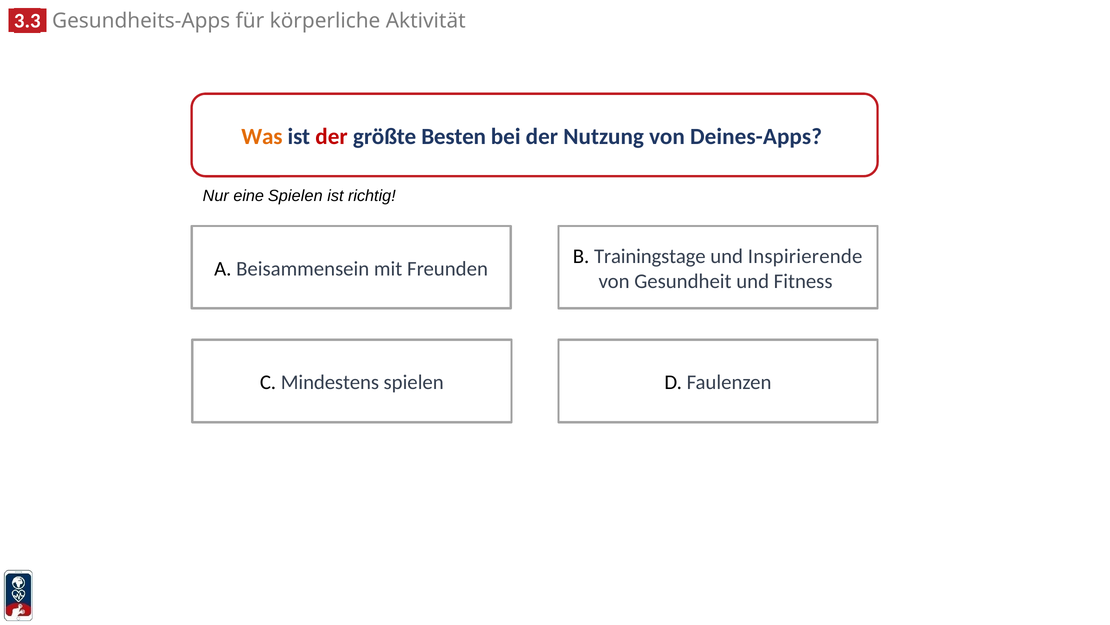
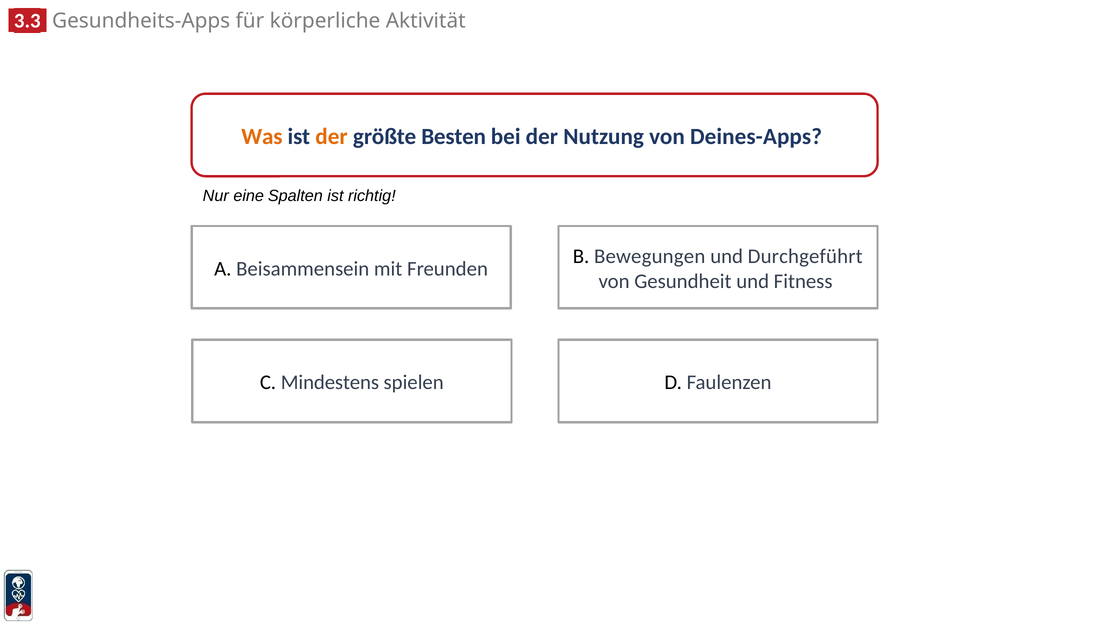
der at (332, 136) colour: red -> orange
eine Spielen: Spielen -> Spalten
Trainingstage: Trainingstage -> Bewegungen
Inspirierende: Inspirierende -> Durchgeführt
